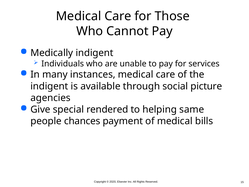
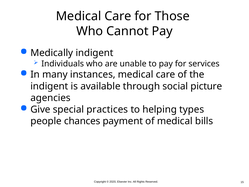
rendered: rendered -> practices
same: same -> types
